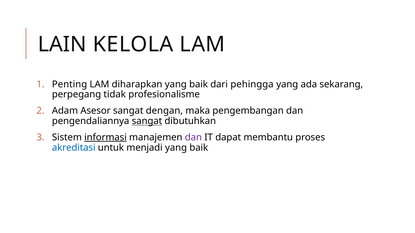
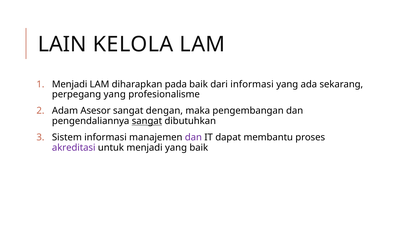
Penting at (70, 84): Penting -> Menjadi
diharapkan yang: yang -> pada
dari pehingga: pehingga -> informasi
perpegang tidak: tidak -> yang
informasi at (105, 138) underline: present -> none
akreditasi colour: blue -> purple
